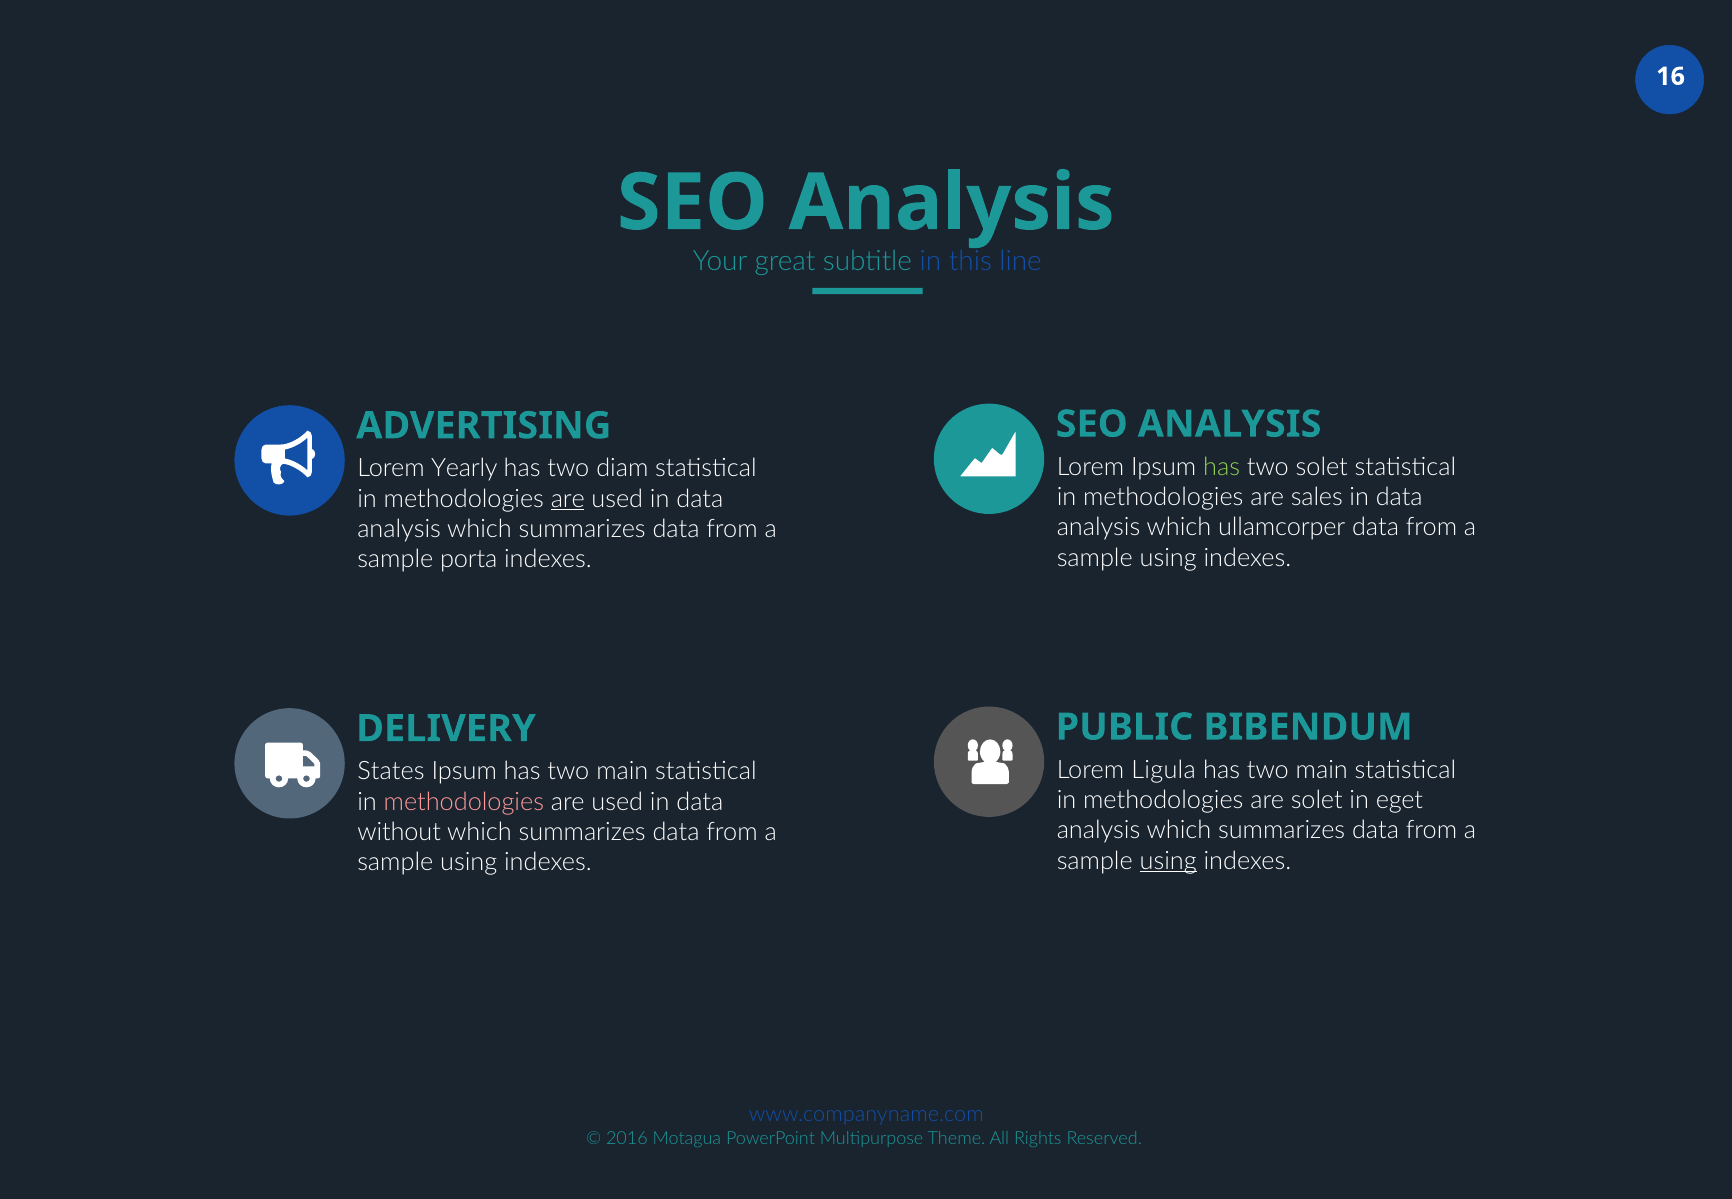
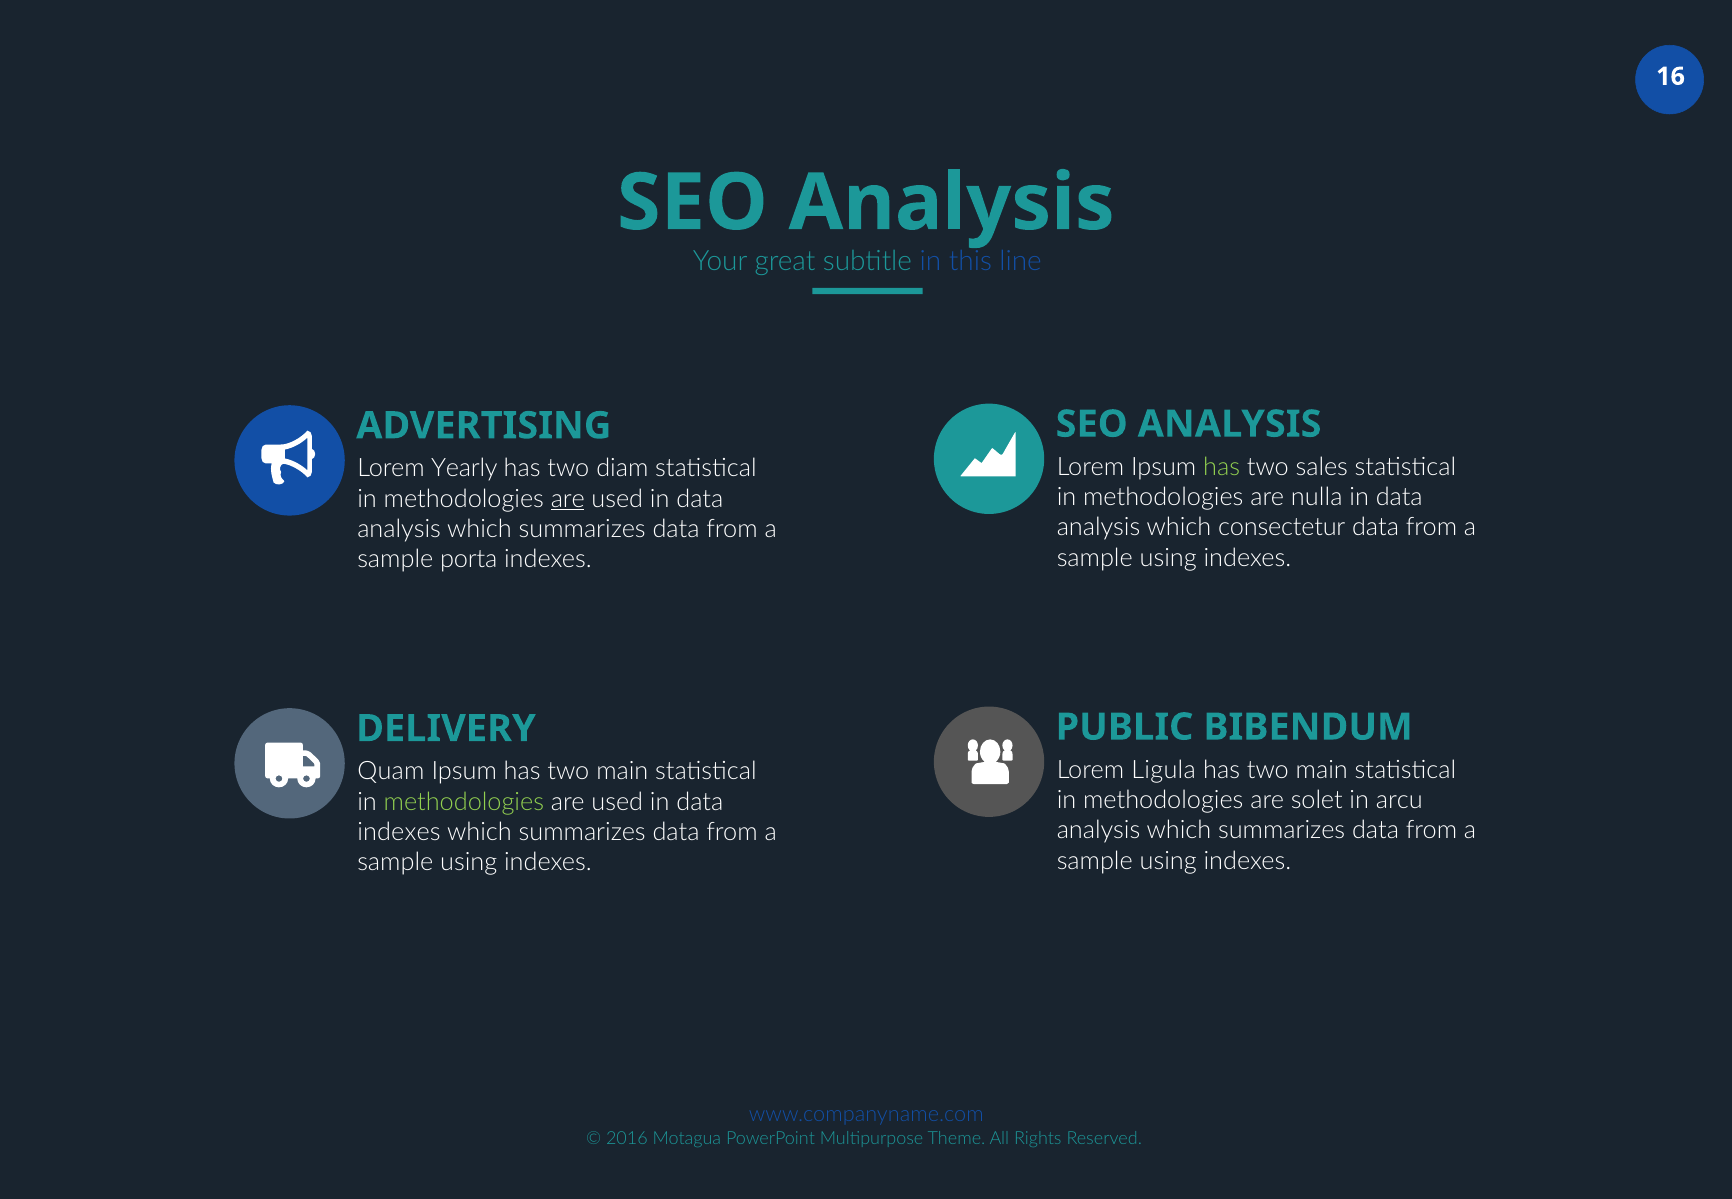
two solet: solet -> sales
sales: sales -> nulla
ullamcorper: ullamcorper -> consectetur
States: States -> Quam
eget: eget -> arcu
methodologies at (464, 802) colour: pink -> light green
without at (399, 832): without -> indexes
using at (1168, 861) underline: present -> none
